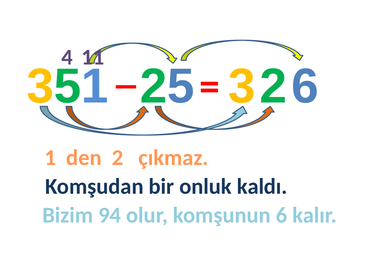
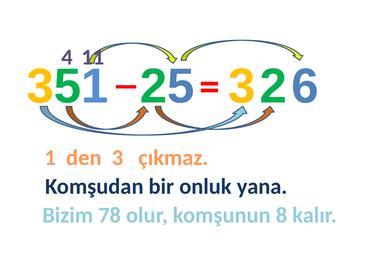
den 2: 2 -> 3
kaldı: kaldı -> yana
94: 94 -> 78
komşunun 6: 6 -> 8
